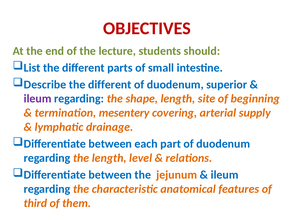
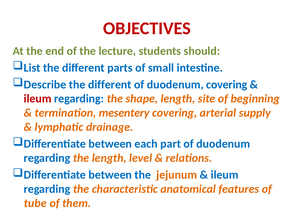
duodenum superior: superior -> covering
ileum at (38, 99) colour: purple -> red
third: third -> tube
